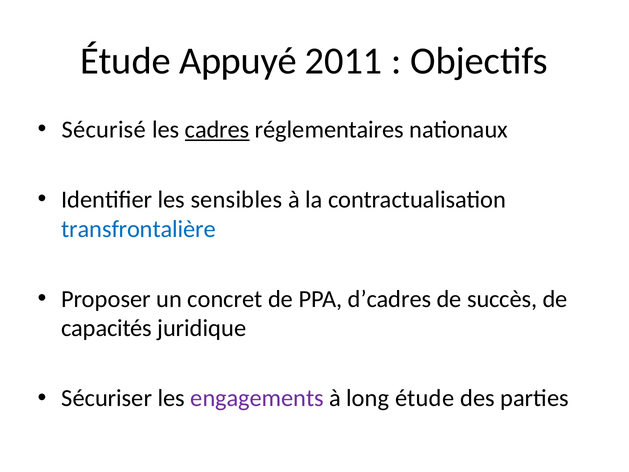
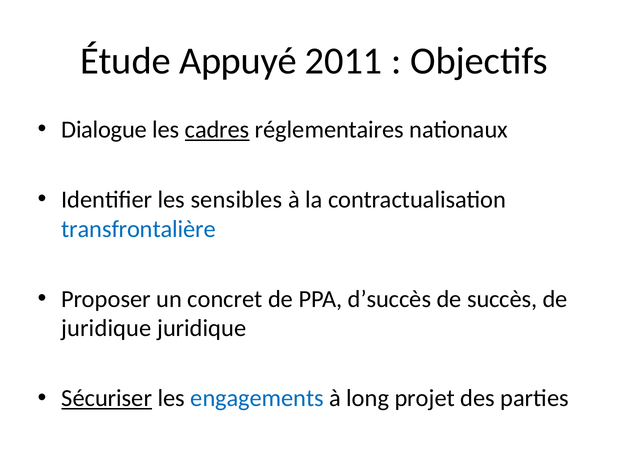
Sécurisé: Sécurisé -> Dialogue
d’cadres: d’cadres -> d’succès
capacités at (107, 328): capacités -> juridique
Sécuriser underline: none -> present
engagements colour: purple -> blue
long étude: étude -> projet
